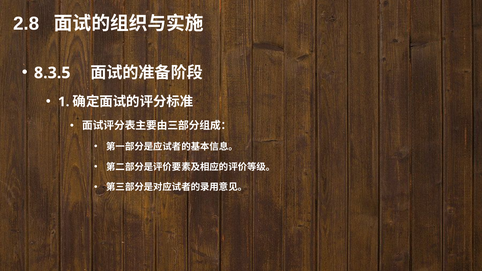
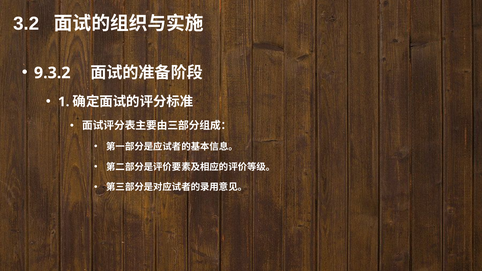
2.8: 2.8 -> 3.2
8.3.5: 8.3.5 -> 9.3.2
